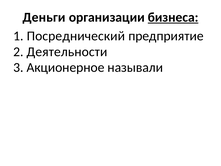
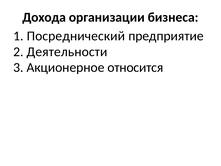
Деньги: Деньги -> Дохода
бизнеса underline: present -> none
называли: называли -> относится
